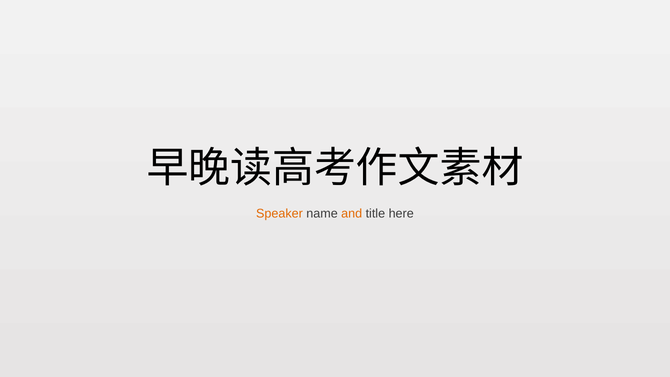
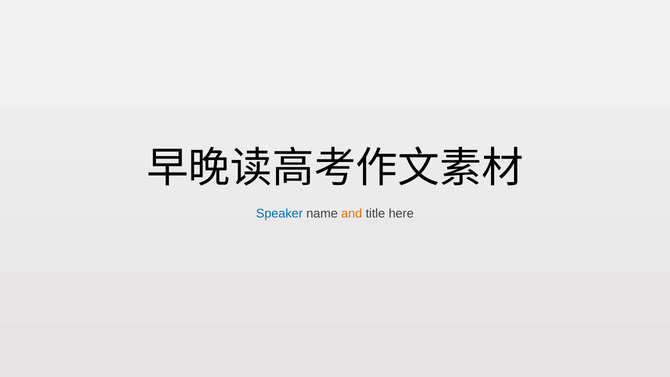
Speaker colour: orange -> blue
